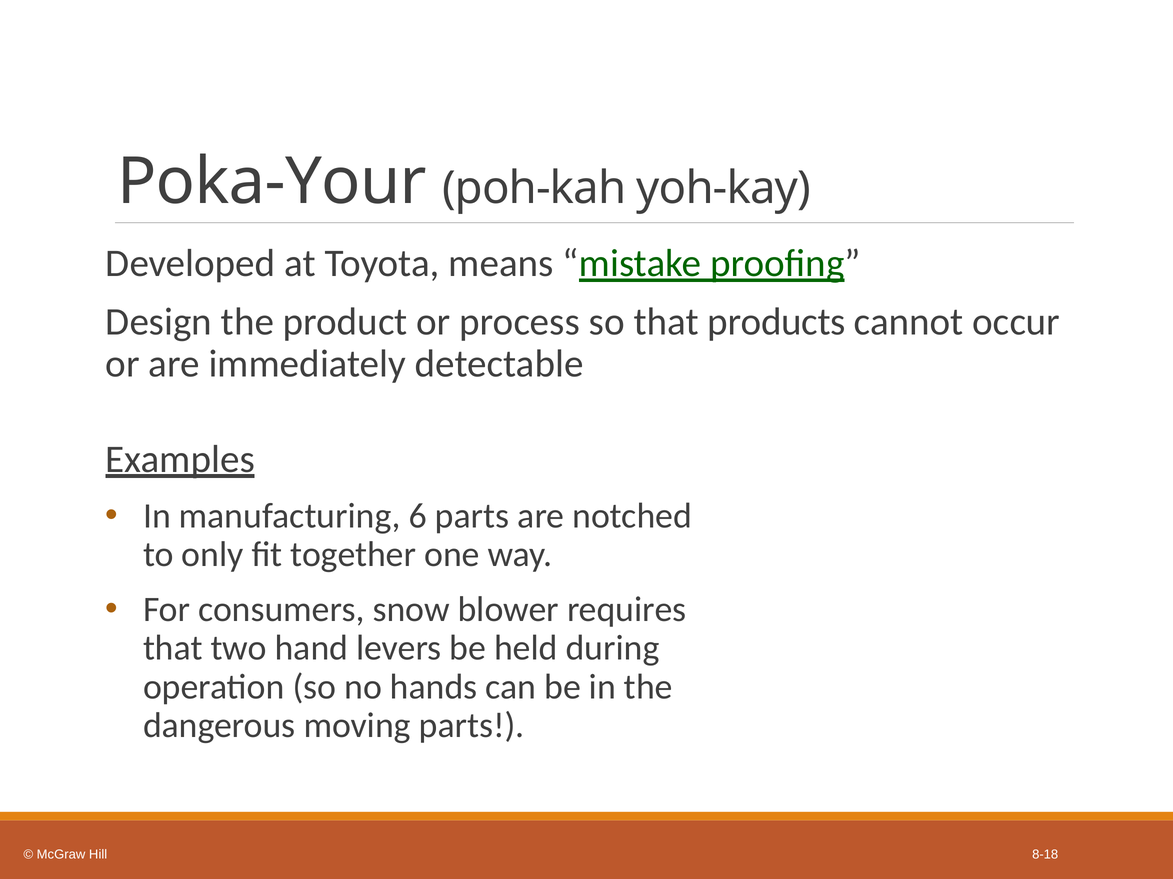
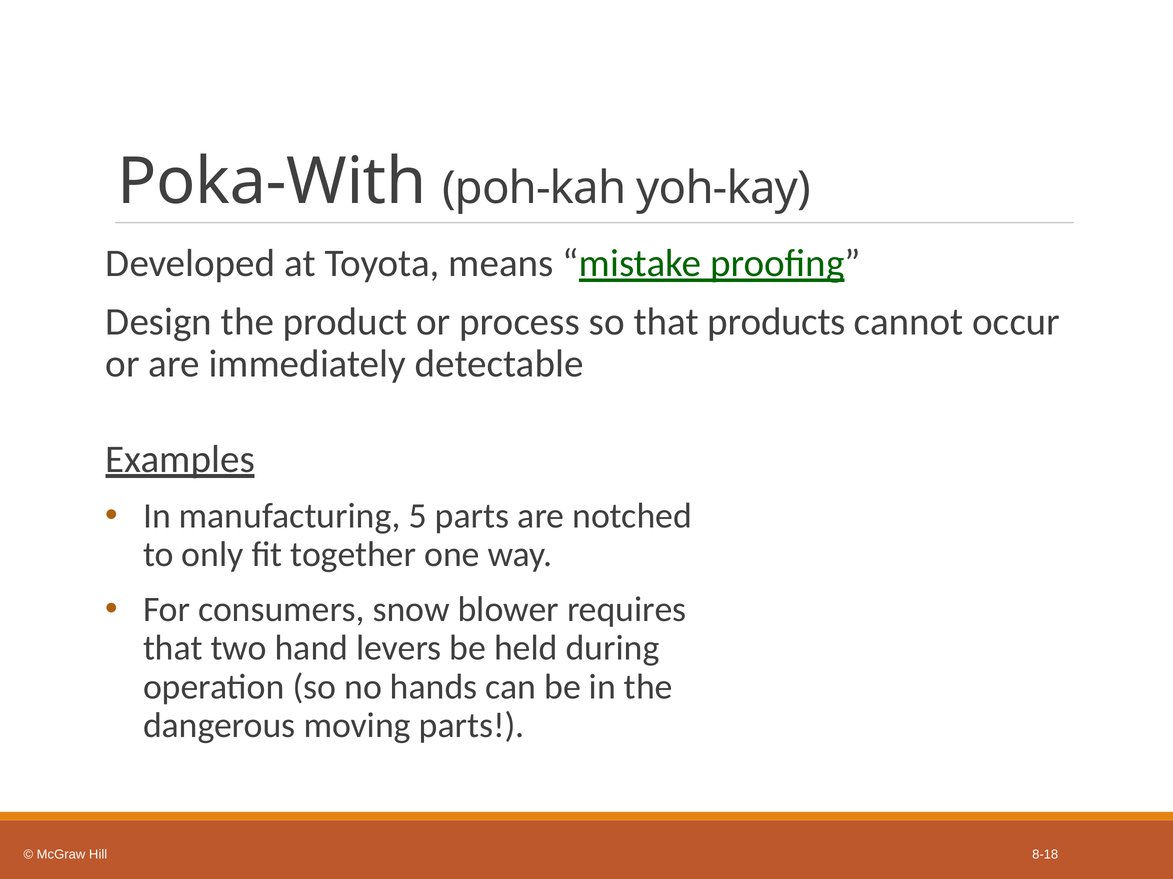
Poka-Your: Poka-Your -> Poka-With
6: 6 -> 5
